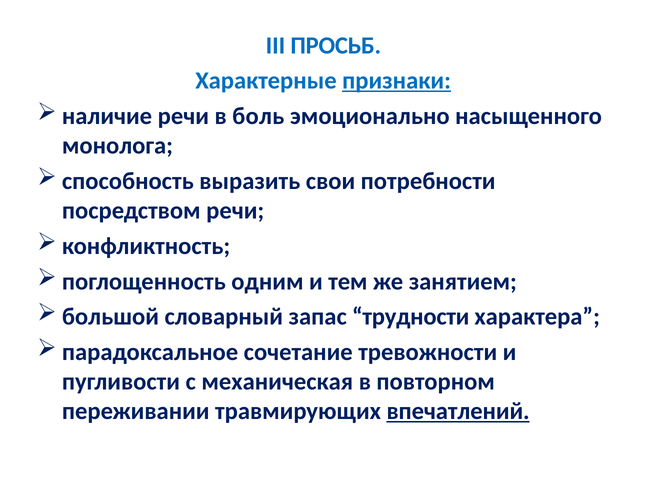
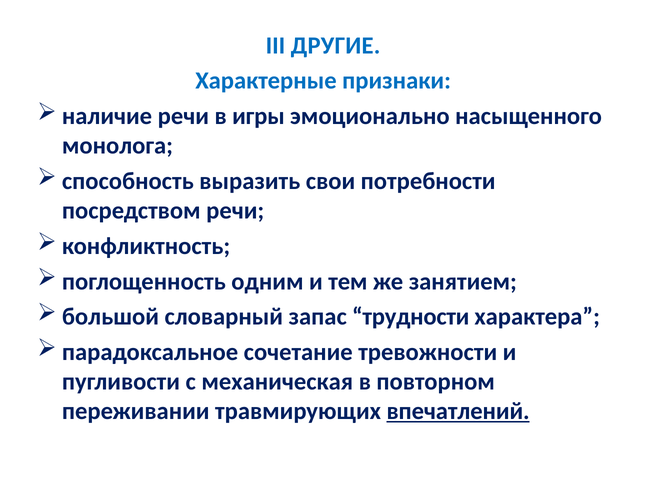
ПРОСЬБ: ПРОСЬБ -> ДРУГИЕ
признаки underline: present -> none
боль: боль -> игры
